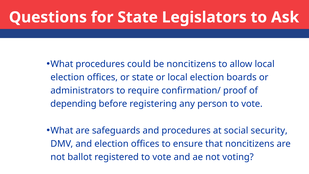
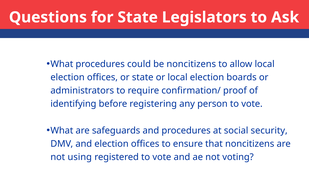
depending: depending -> identifying
ballot: ballot -> using
